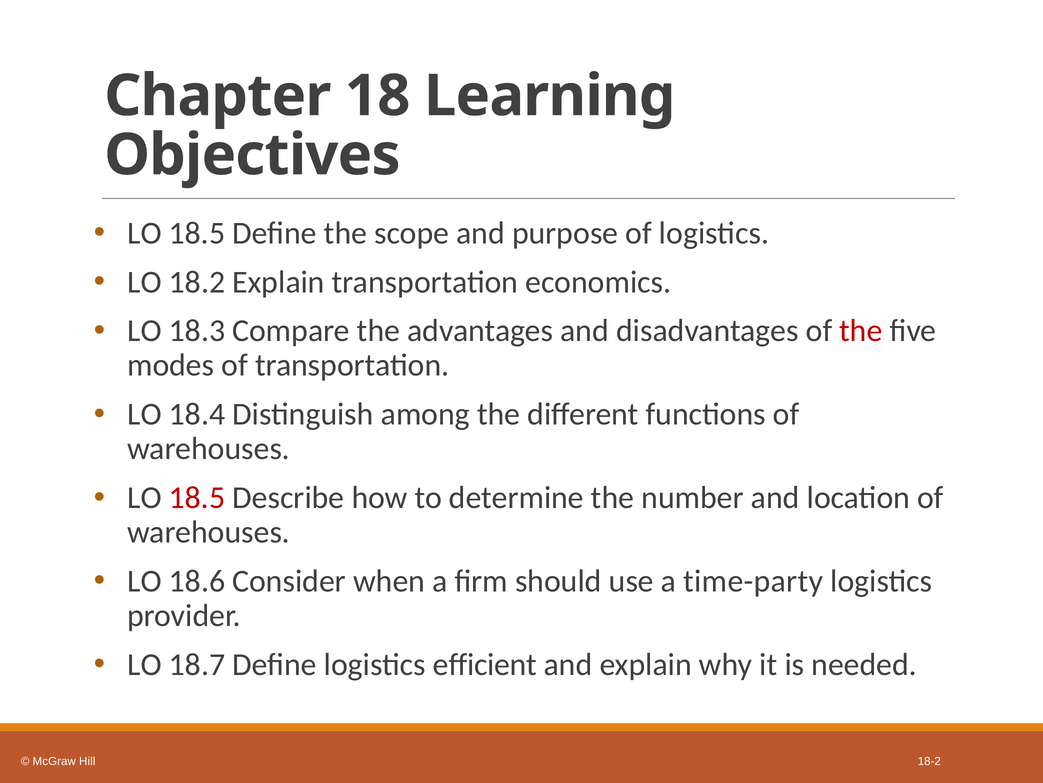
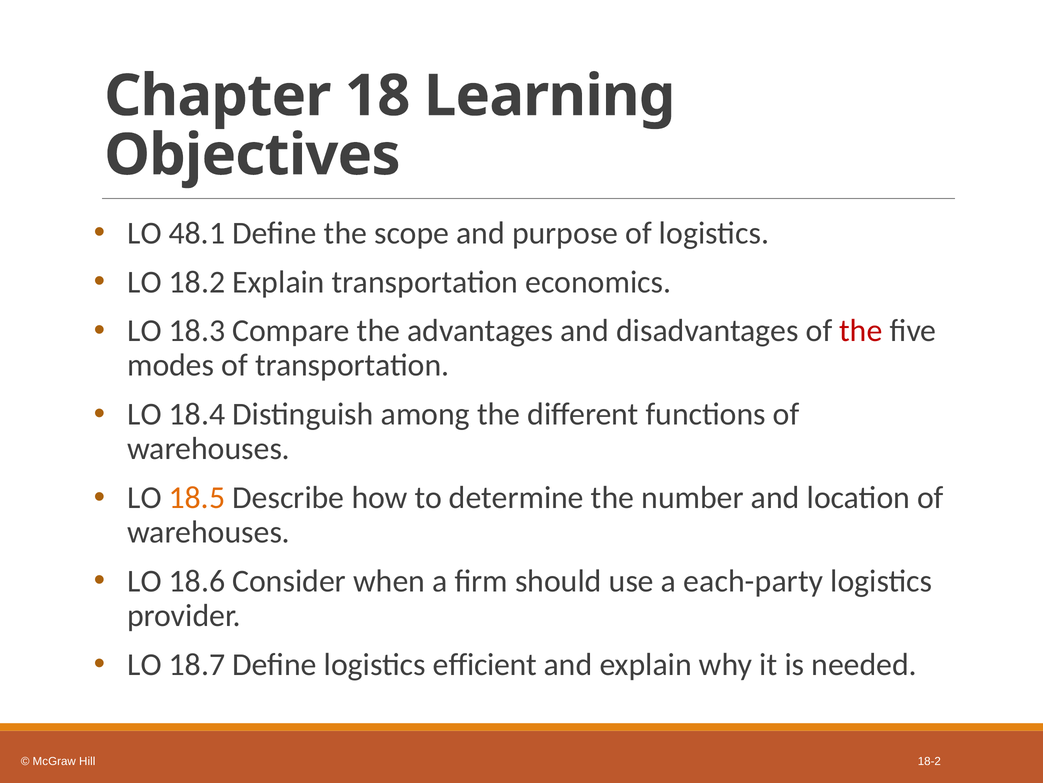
18.5 at (197, 233): 18.5 -> 48.1
18.5 at (197, 497) colour: red -> orange
time-party: time-party -> each-party
